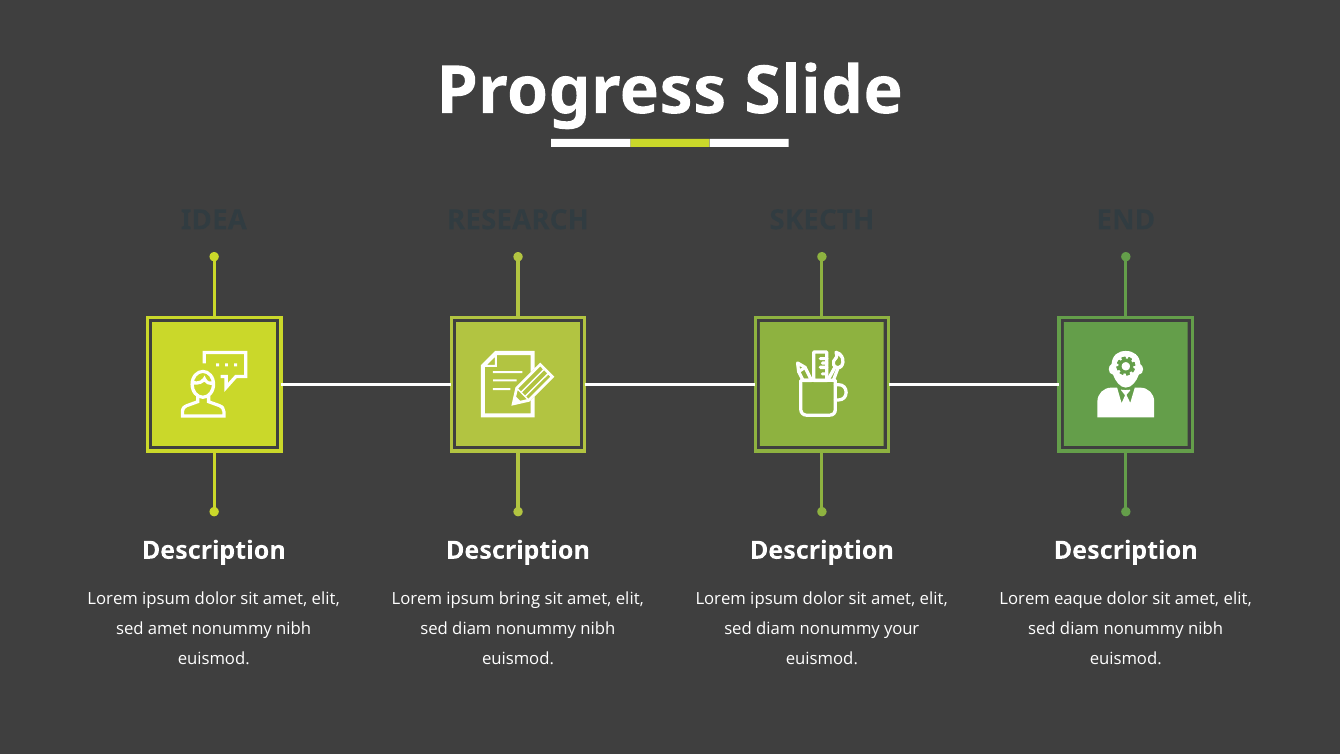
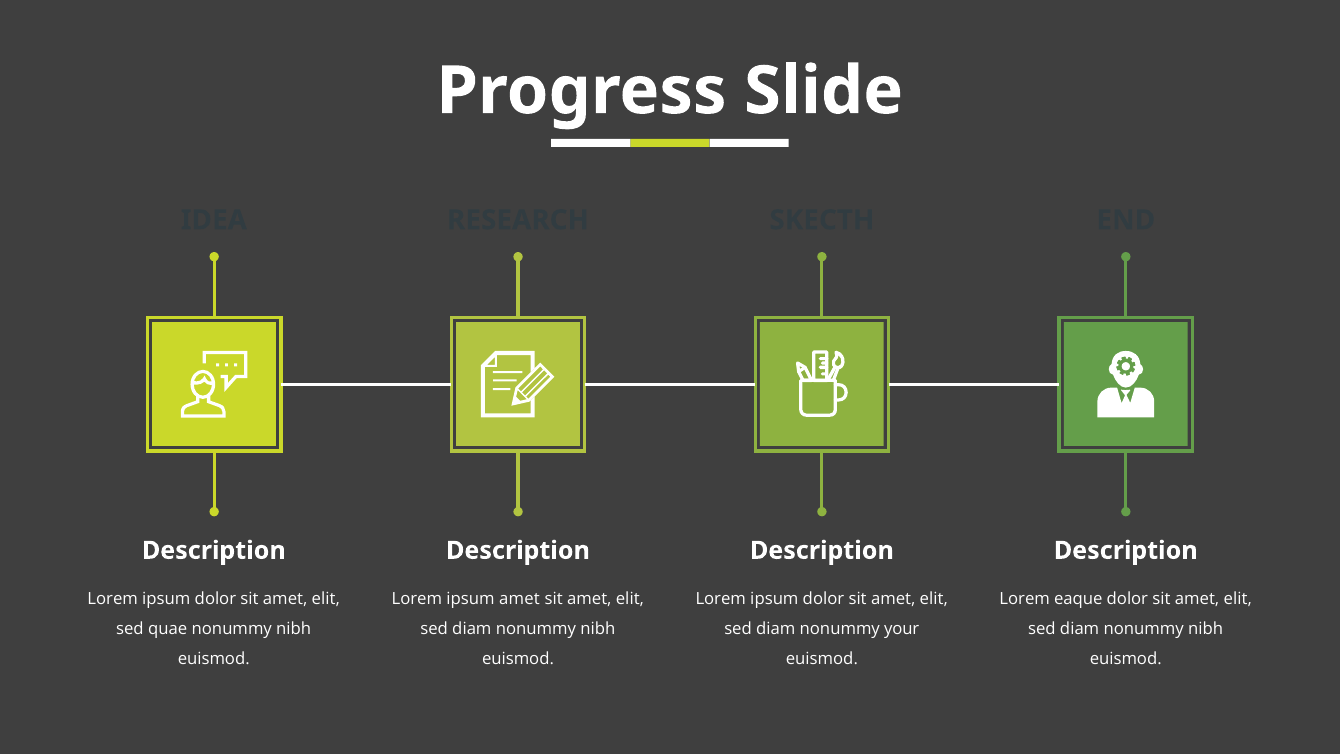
ipsum bring: bring -> amet
sed amet: amet -> quae
